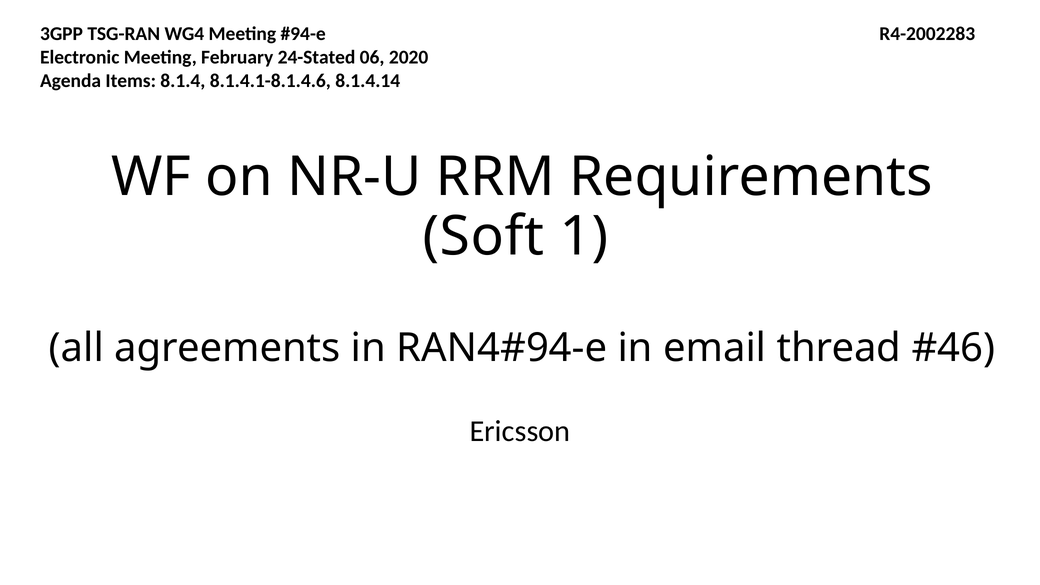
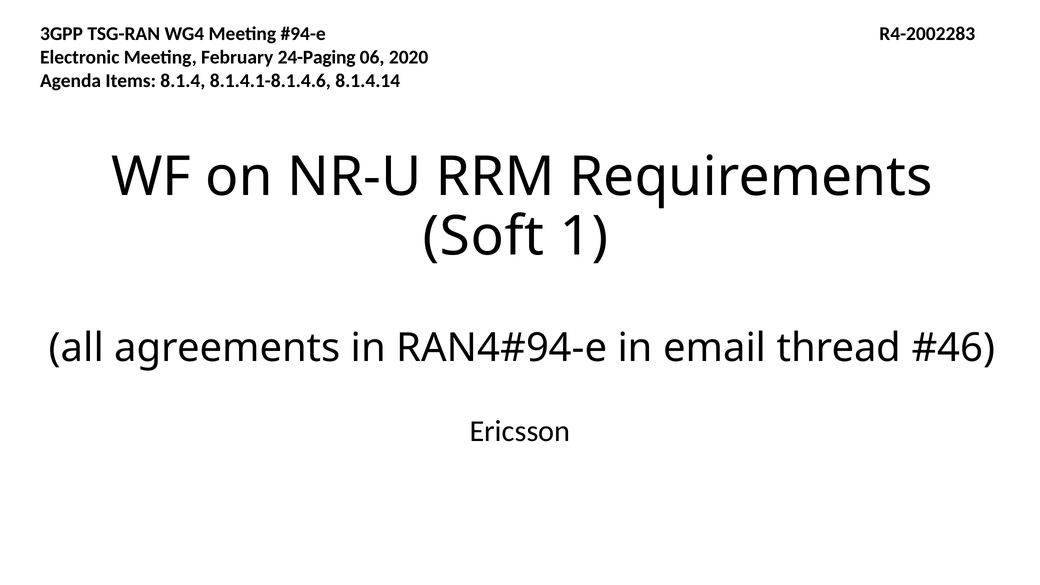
24-Stated: 24-Stated -> 24-Paging
